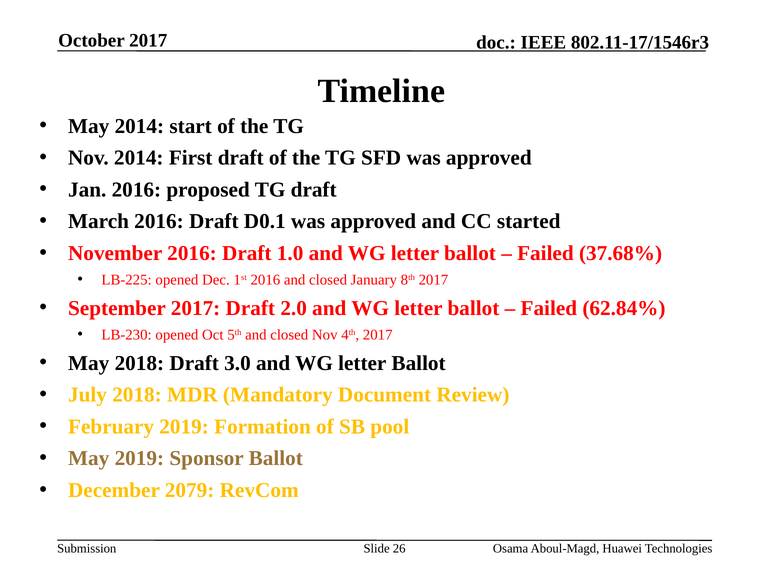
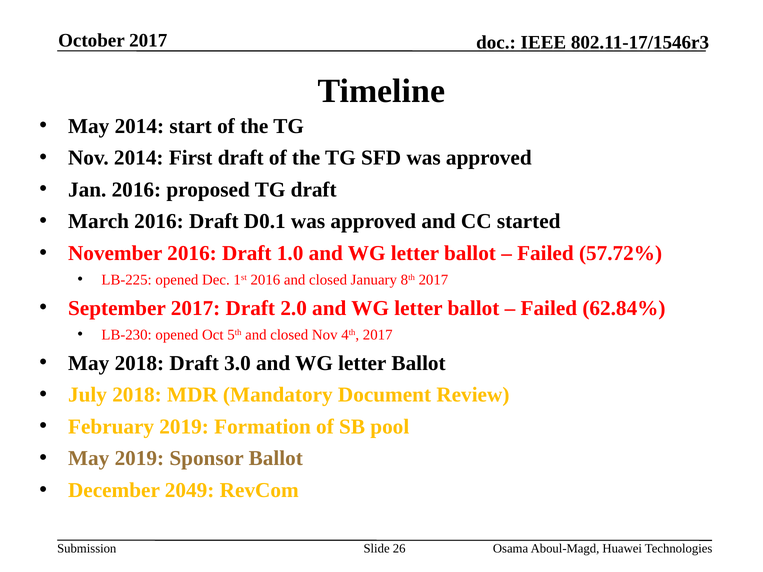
37.68%: 37.68% -> 57.72%
2079: 2079 -> 2049
